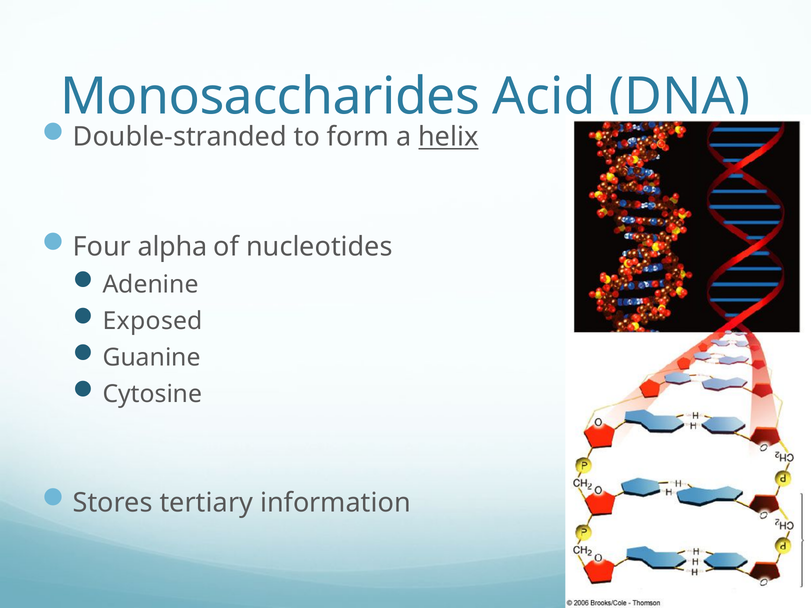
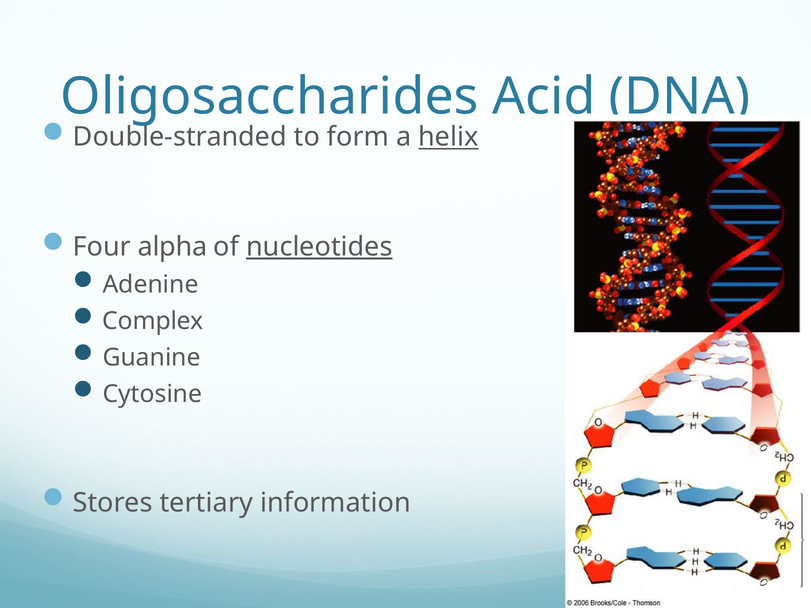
Monosaccharides: Monosaccharides -> Oligosaccharides
nucleotides underline: none -> present
Exposed: Exposed -> Complex
